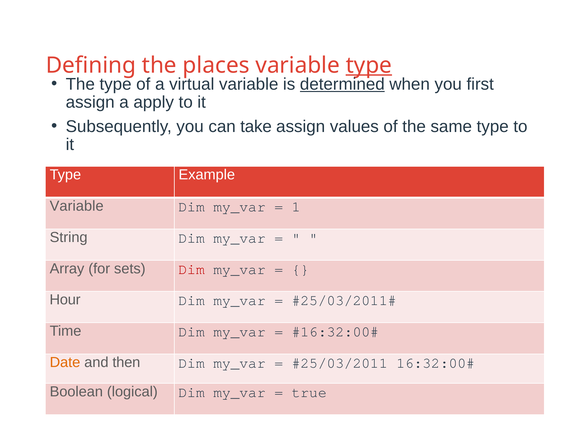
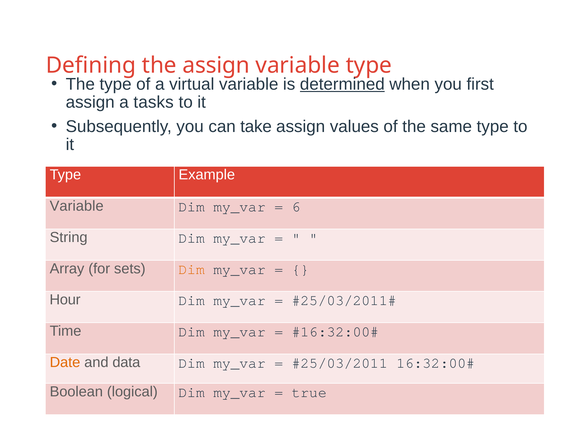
the places: places -> assign
type at (369, 65) underline: present -> none
apply: apply -> tasks
1: 1 -> 6
Dim at (192, 269) colour: red -> orange
then: then -> data
